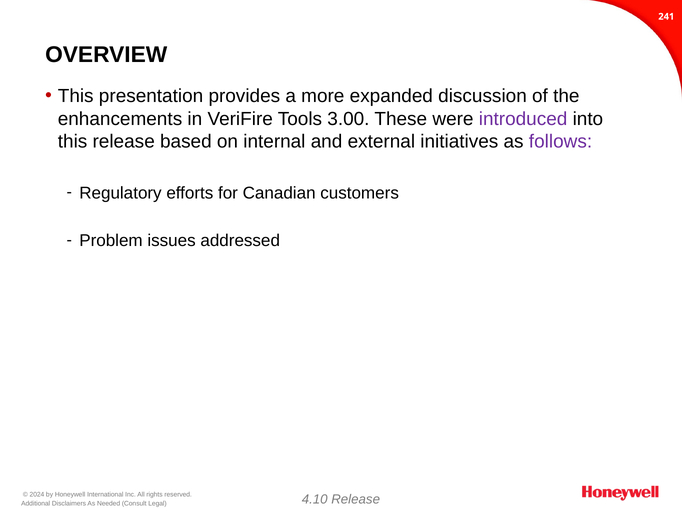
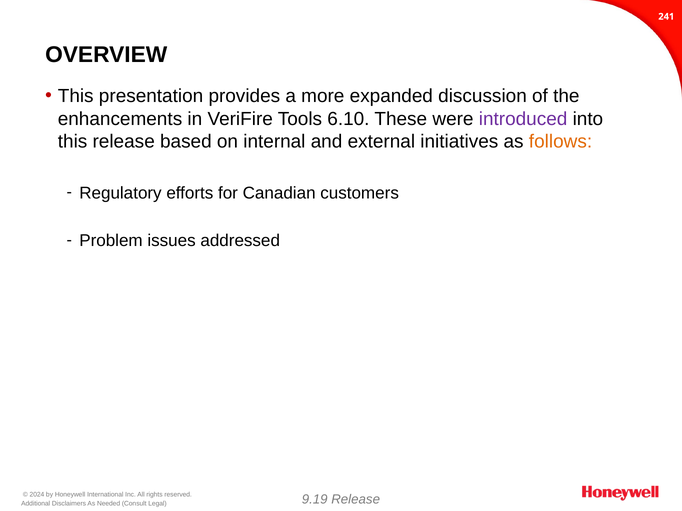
3.00: 3.00 -> 6.10
follows colour: purple -> orange
4.10: 4.10 -> 9.19
